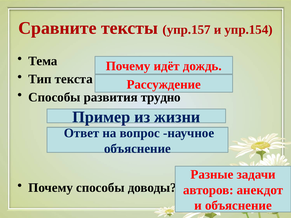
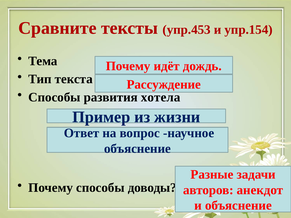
упр.157: упр.157 -> упр.453
трудно: трудно -> хотела
